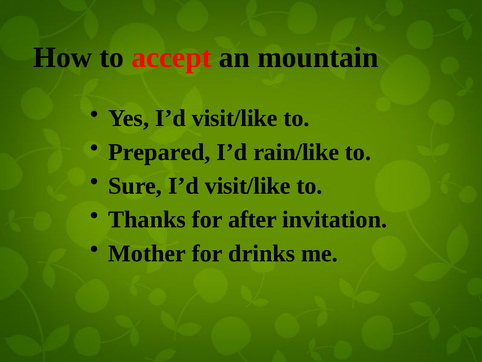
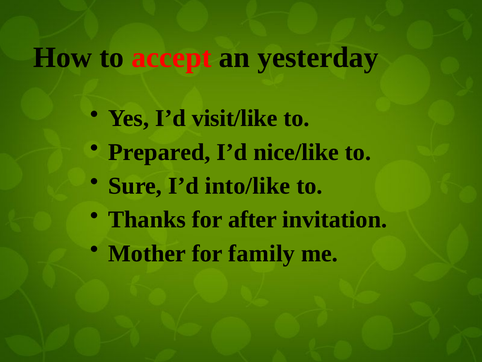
mountain: mountain -> yesterday
rain/like: rain/like -> nice/like
Sure I’d visit/like: visit/like -> into/like
drinks: drinks -> family
